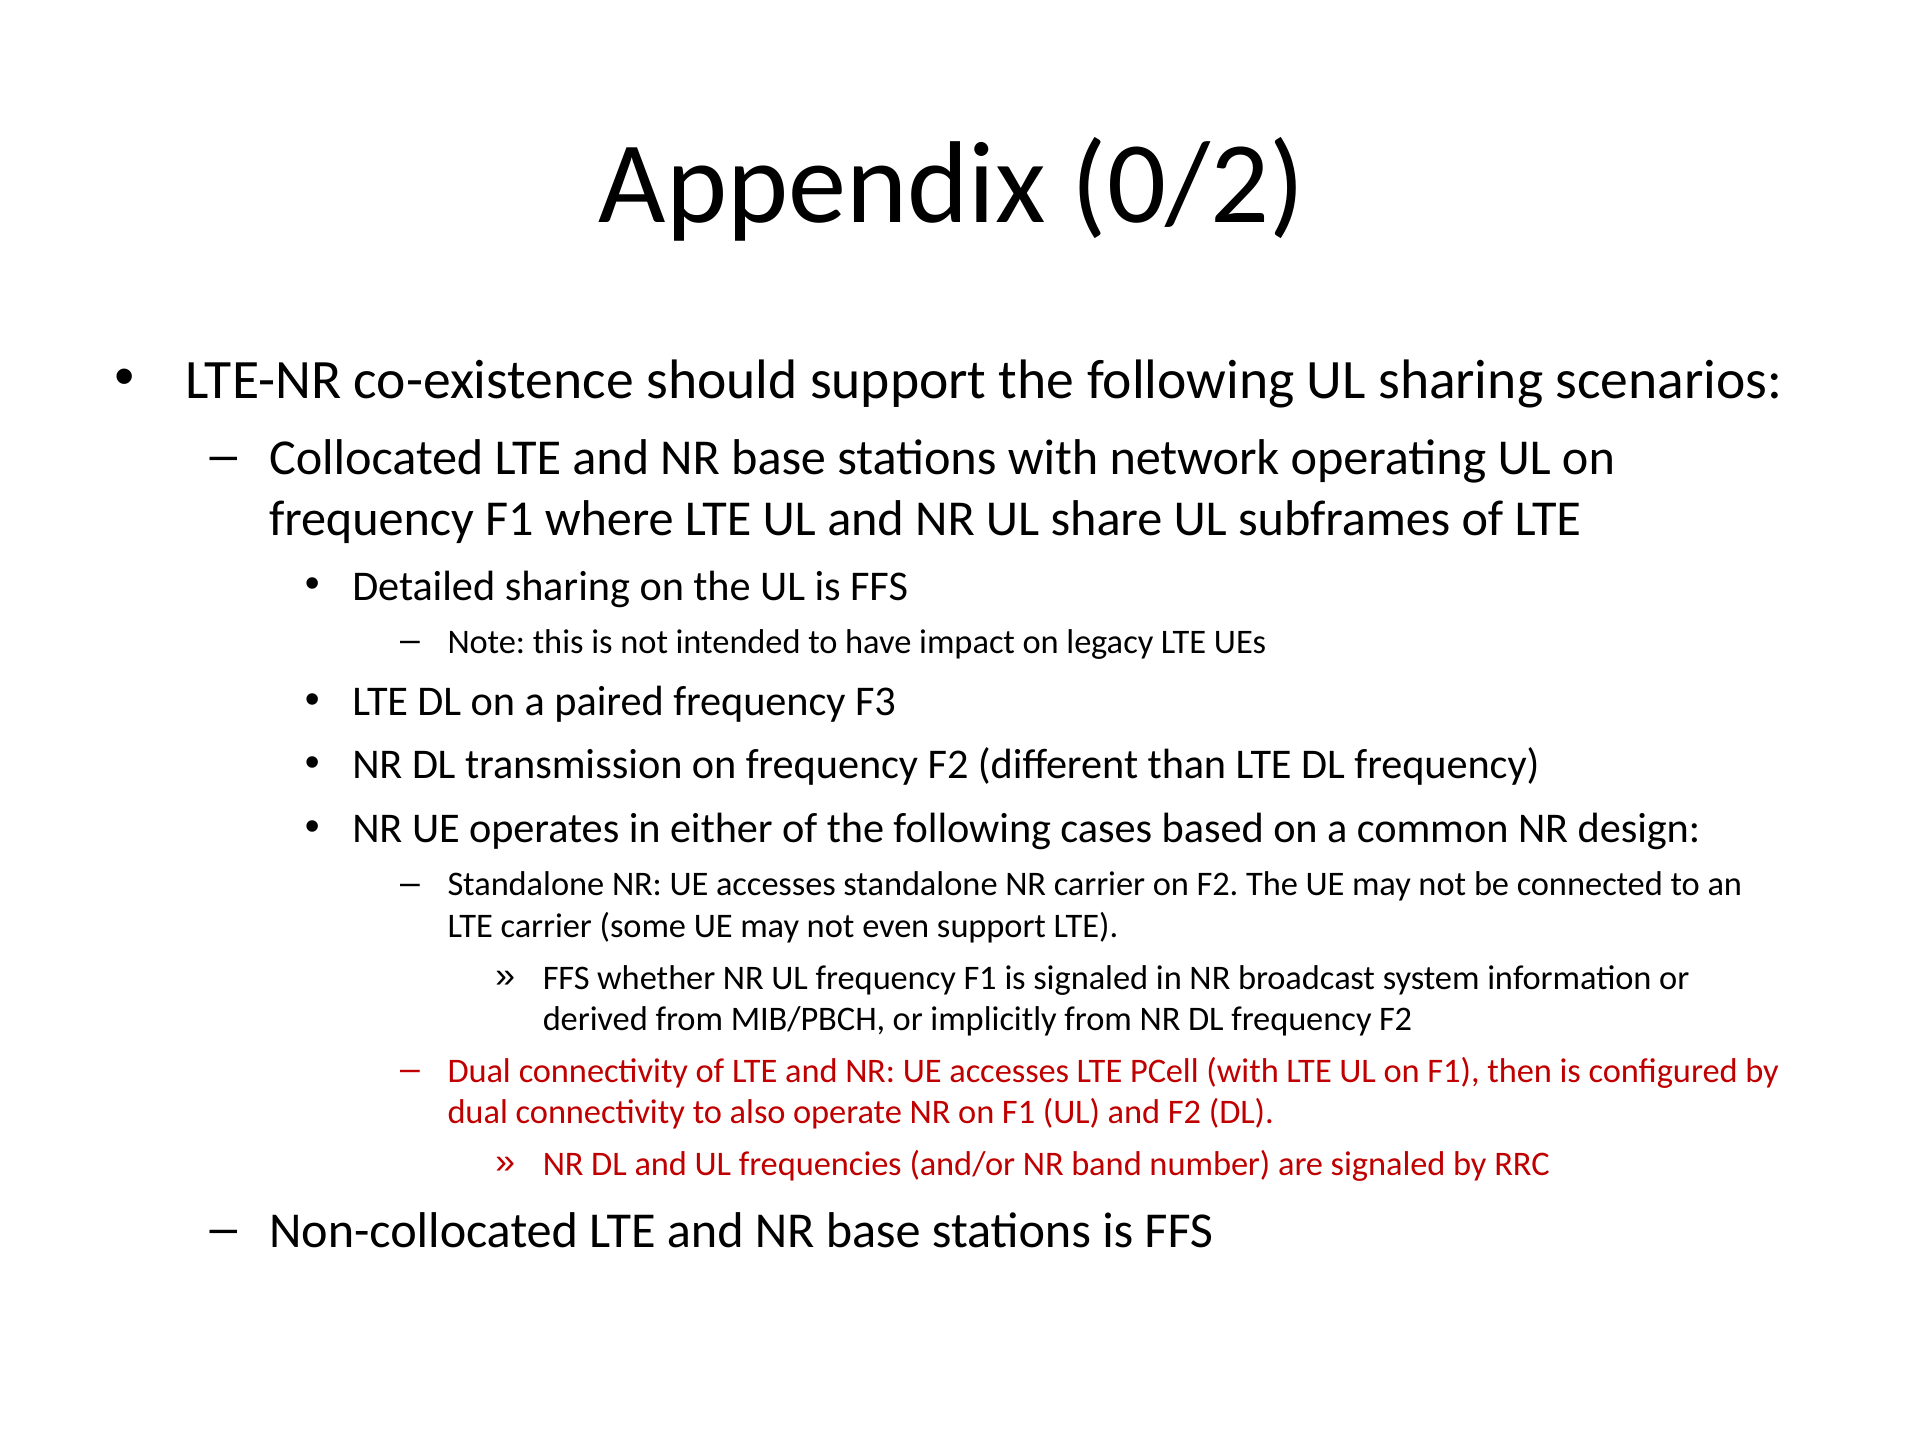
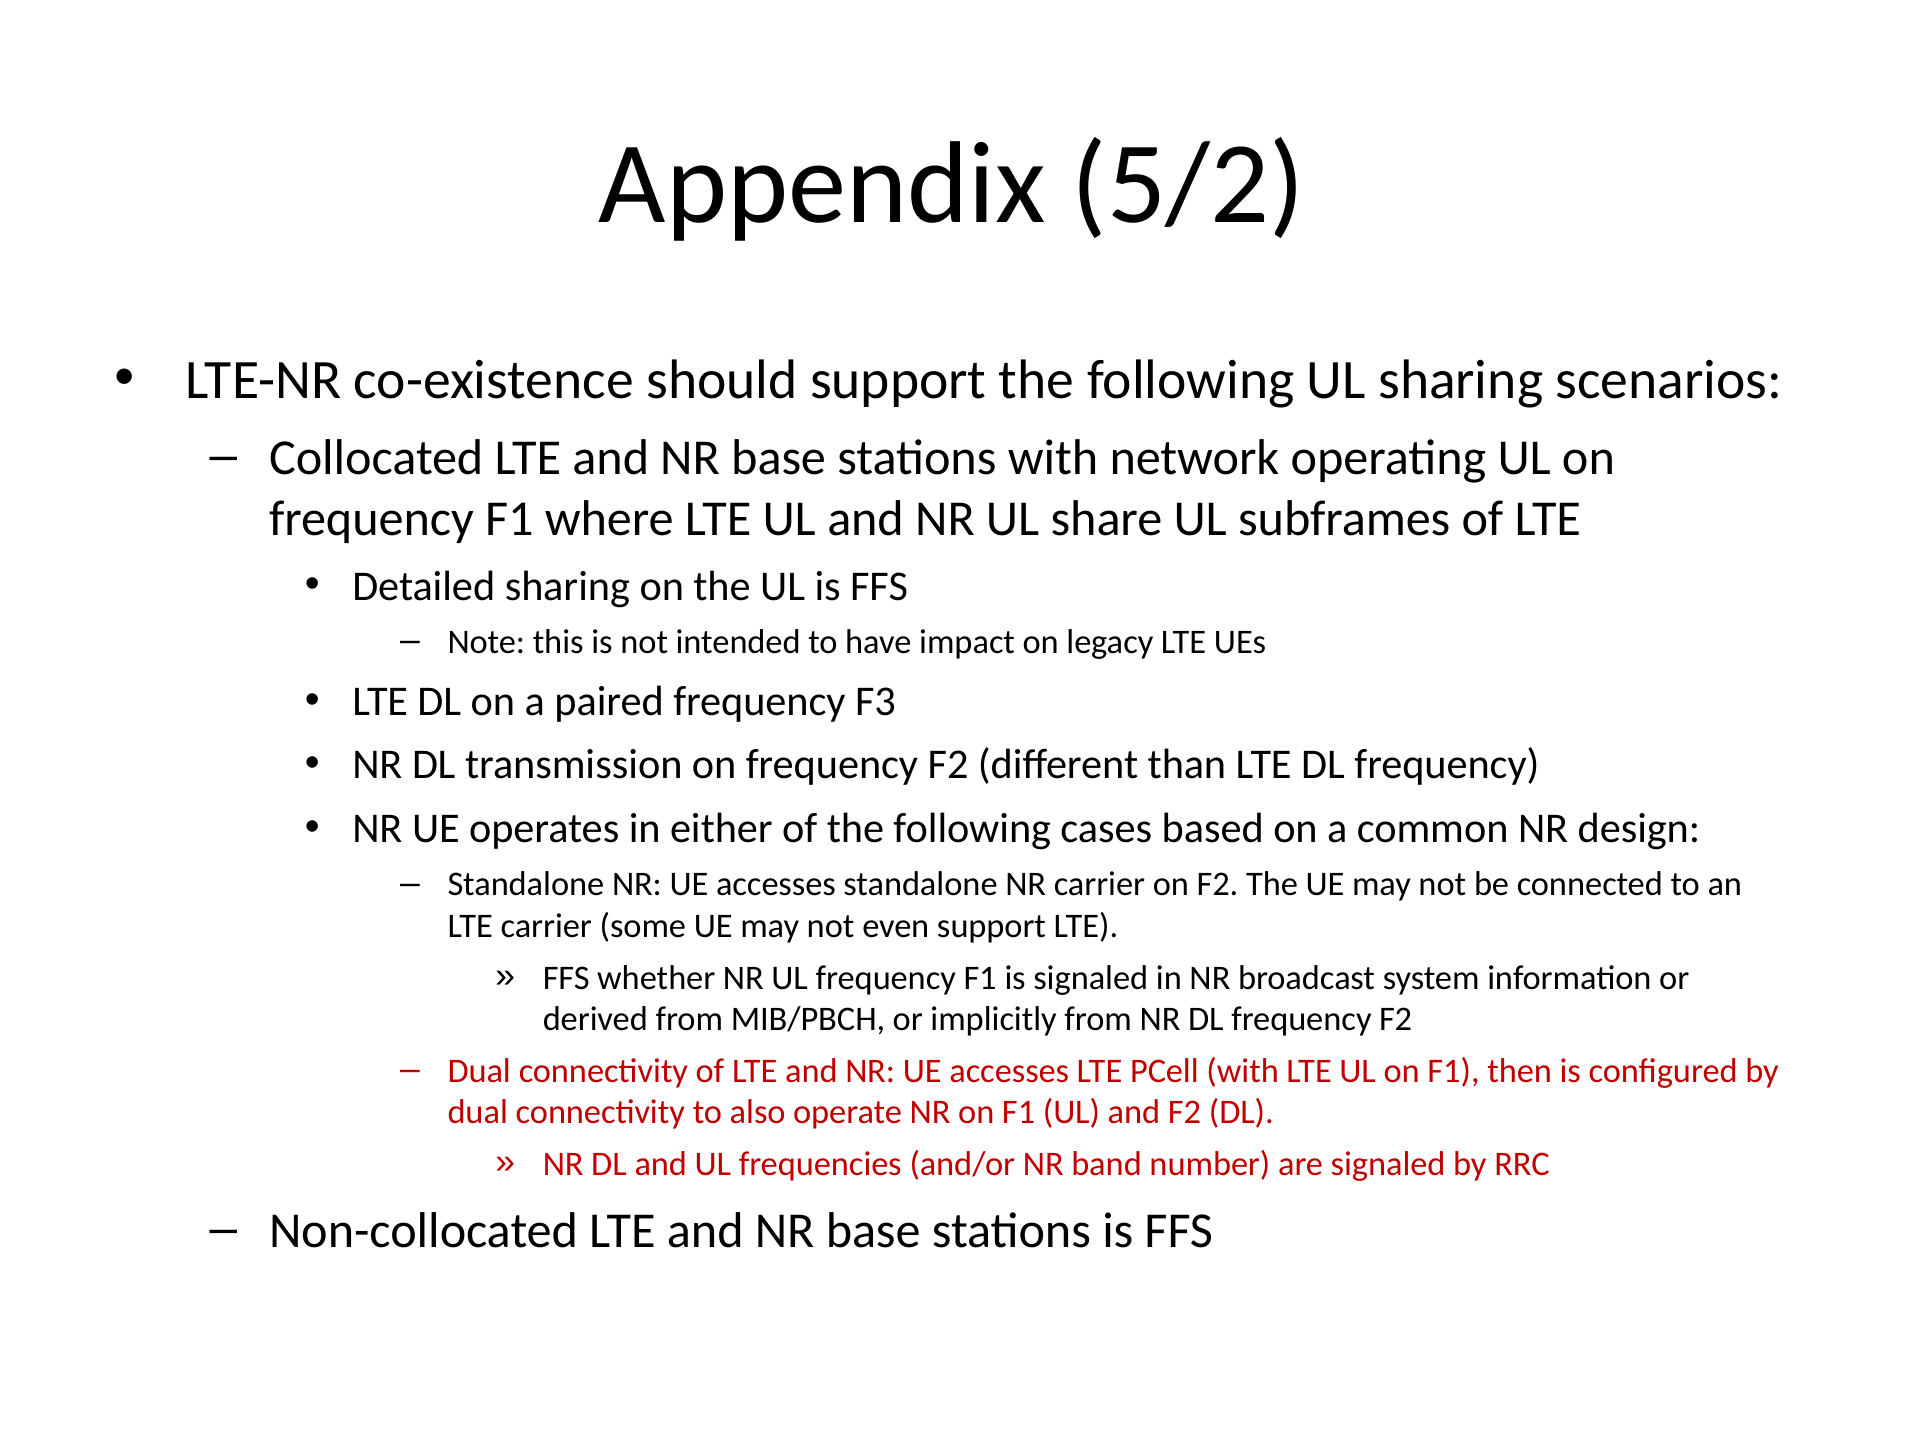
0/2: 0/2 -> 5/2
